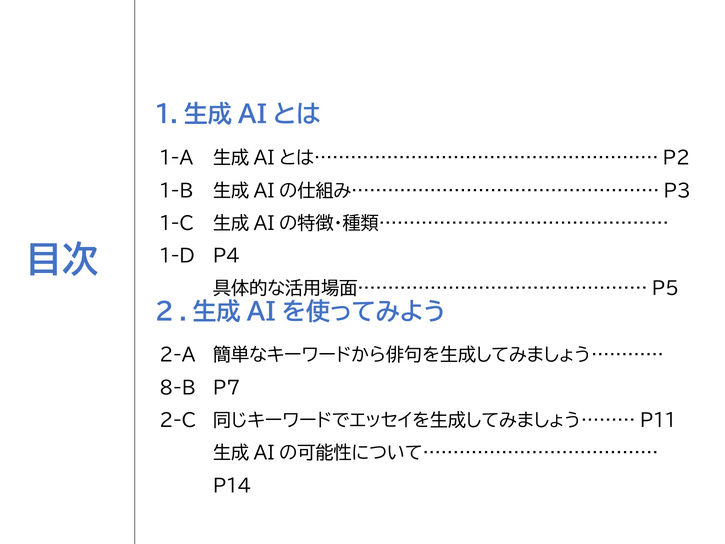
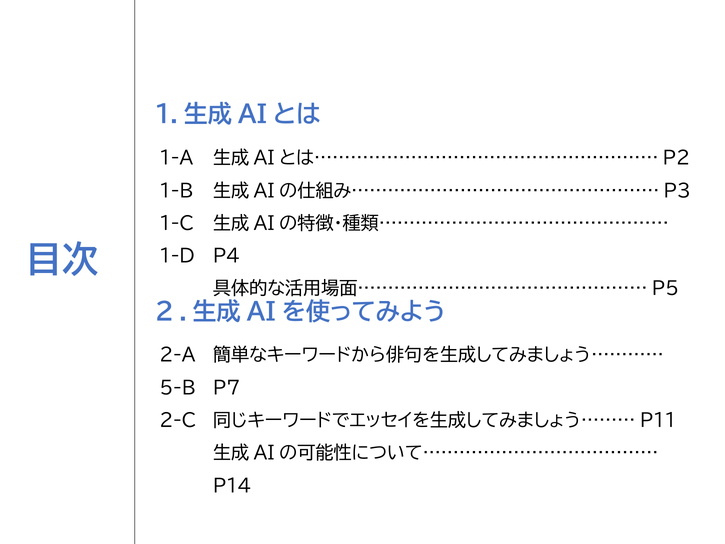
8-B: 8-B -> 5-B
